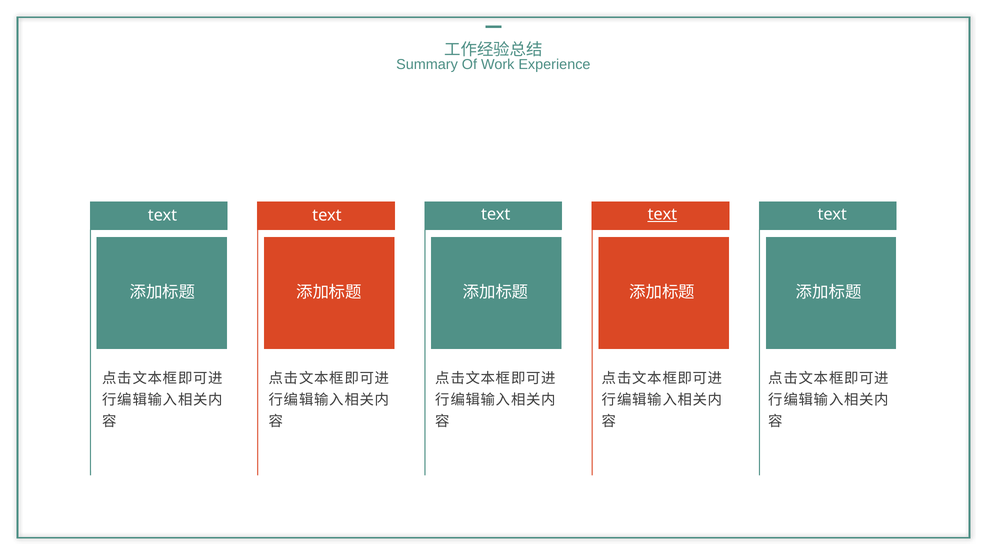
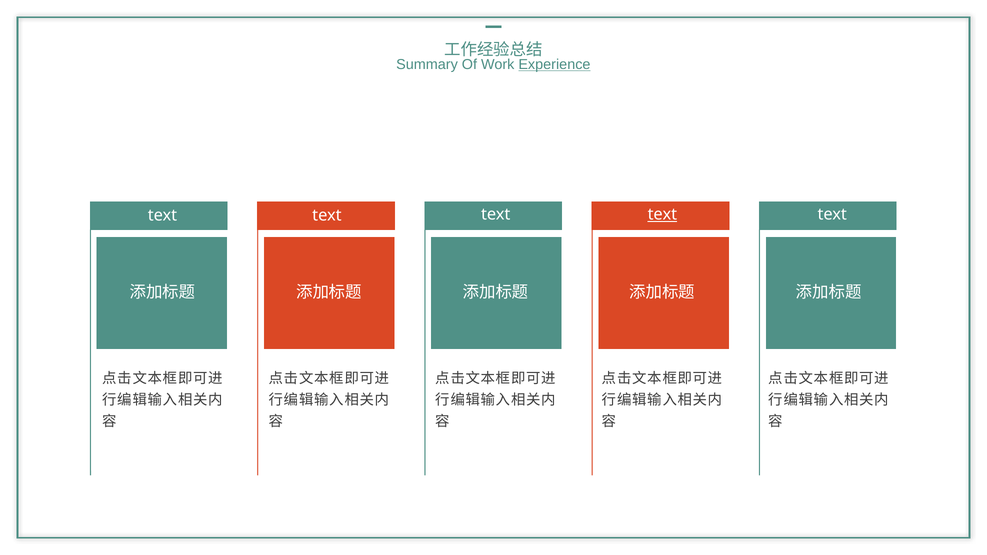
Experience underline: none -> present
